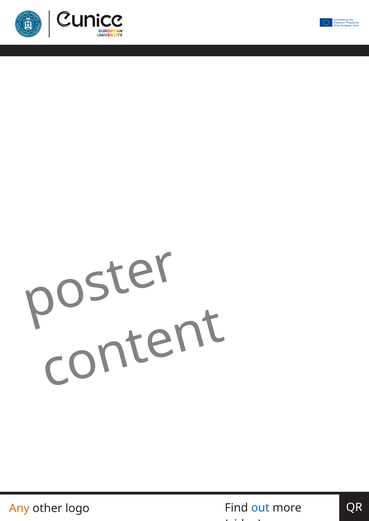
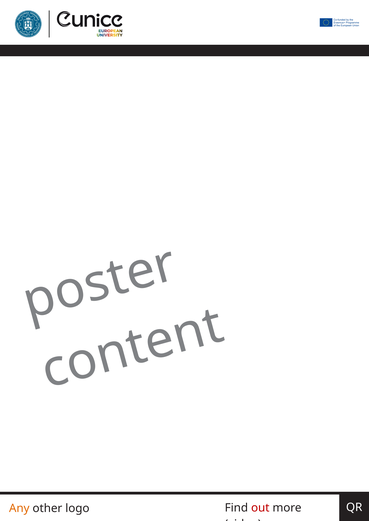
out colour: blue -> red
